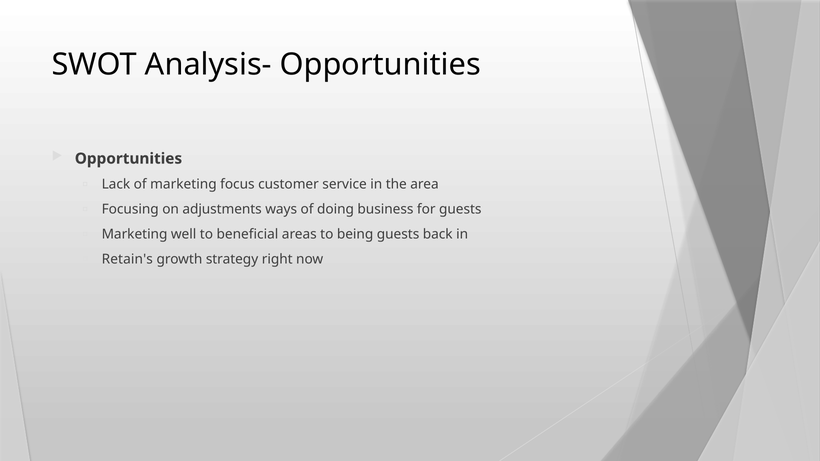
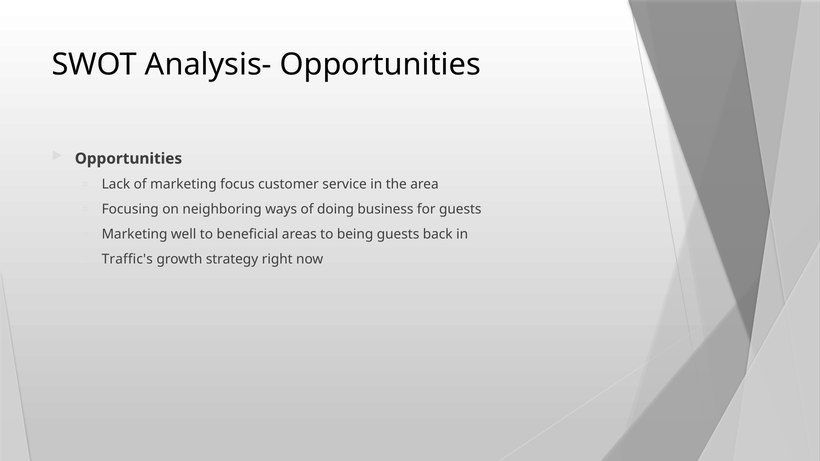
adjustments: adjustments -> neighboring
Retain's: Retain's -> Traffic's
